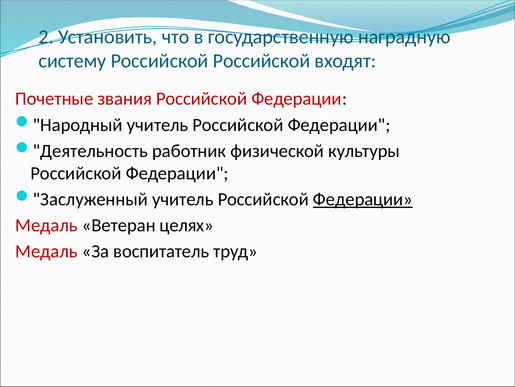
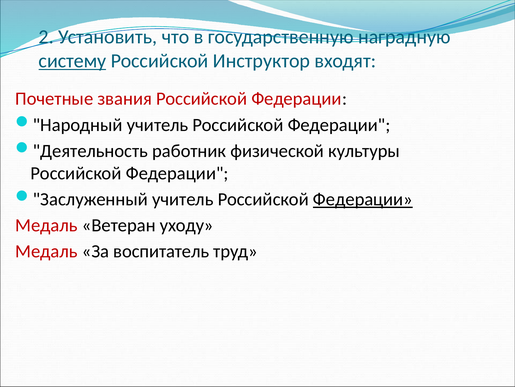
систему underline: none -> present
Российской Российской: Российской -> Инструктор
целях: целях -> уходу
